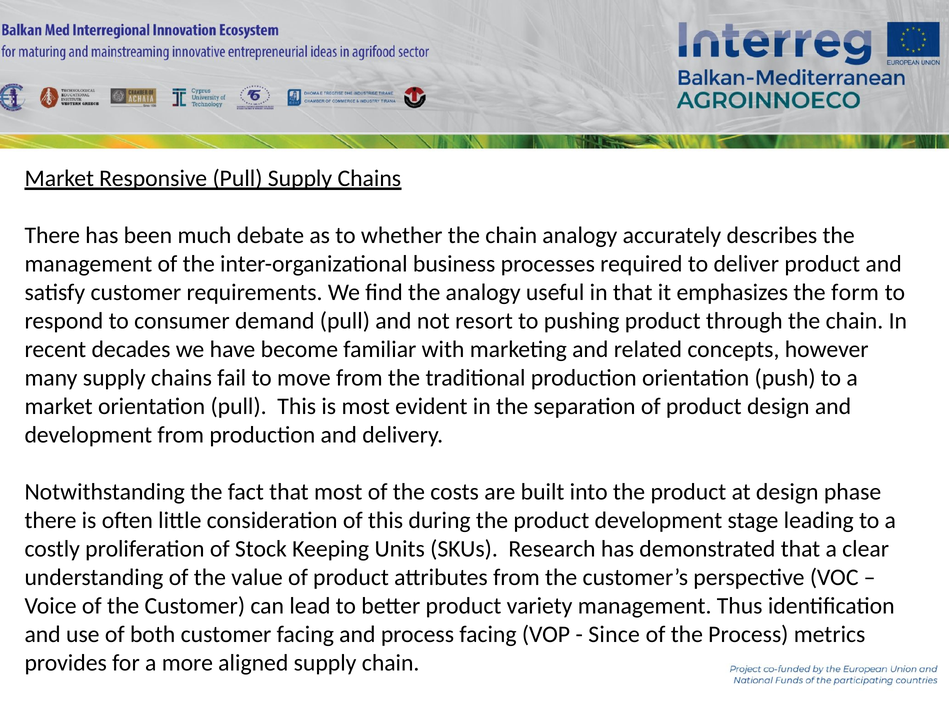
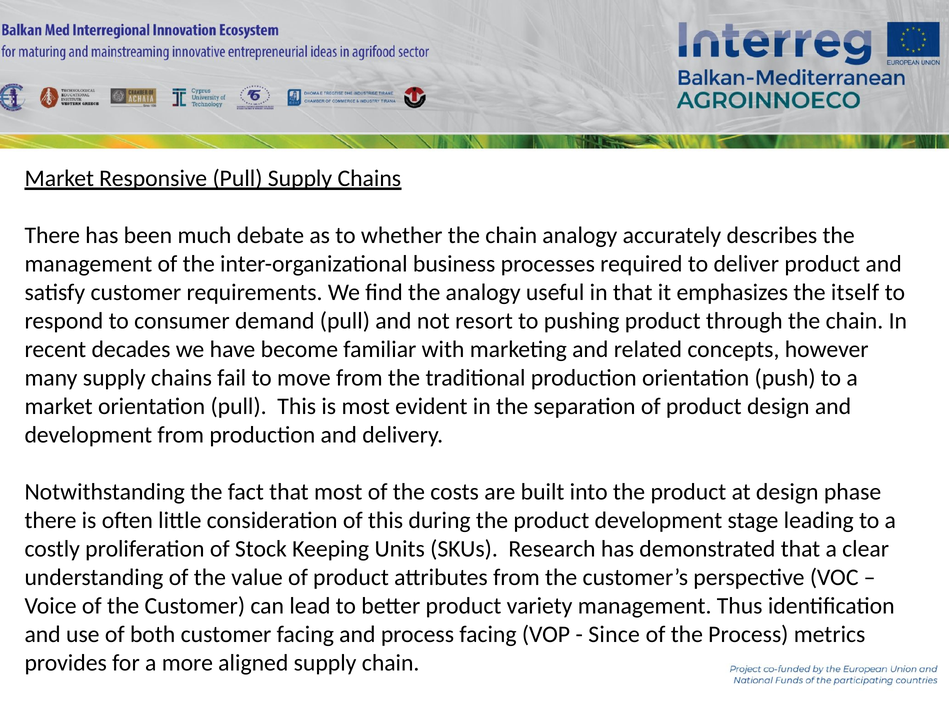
form: form -> itself
